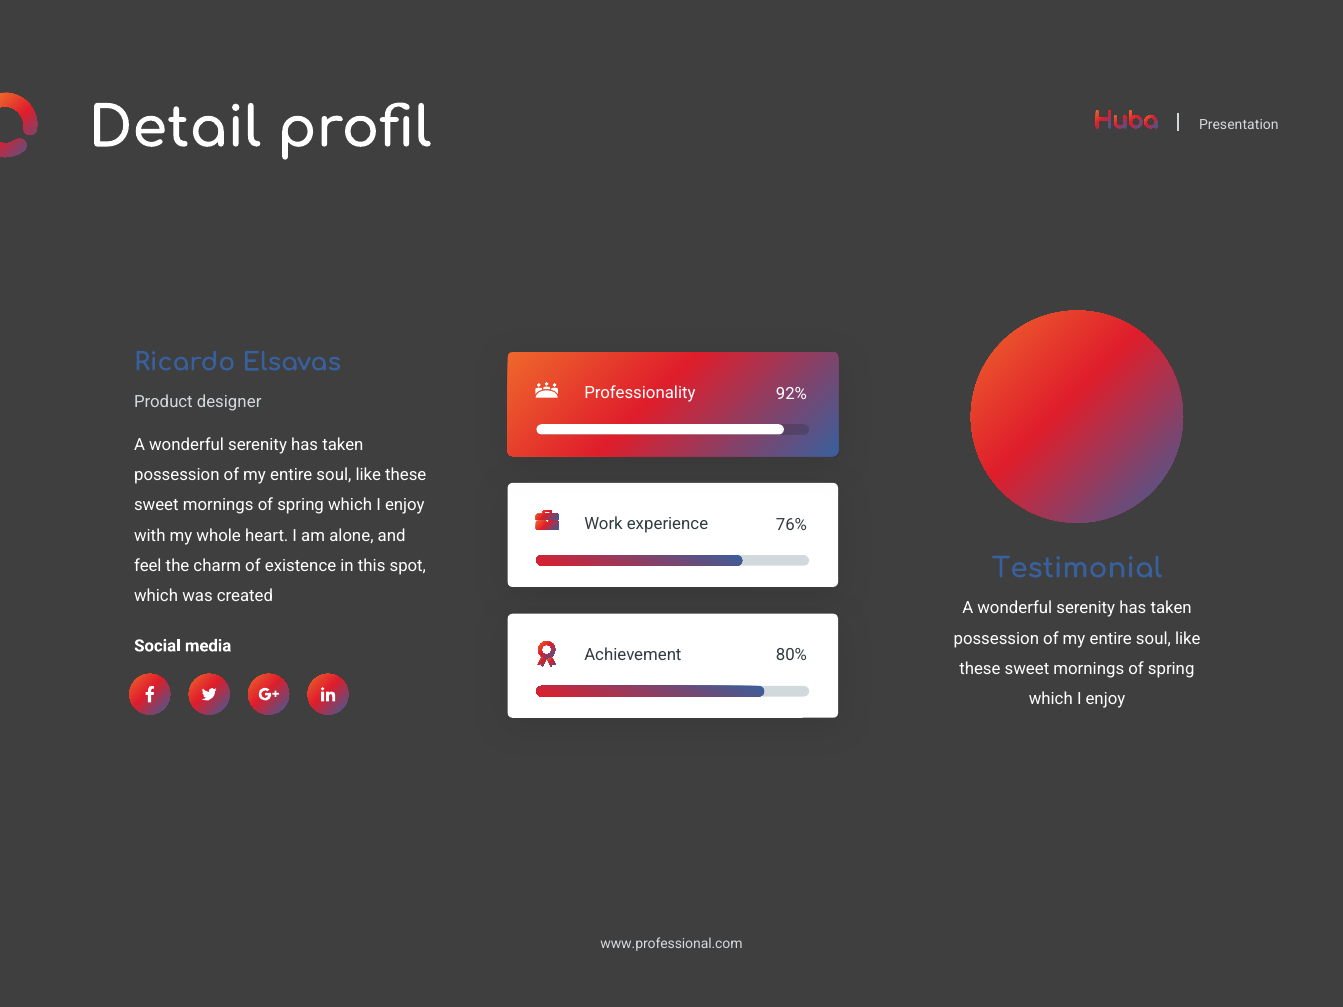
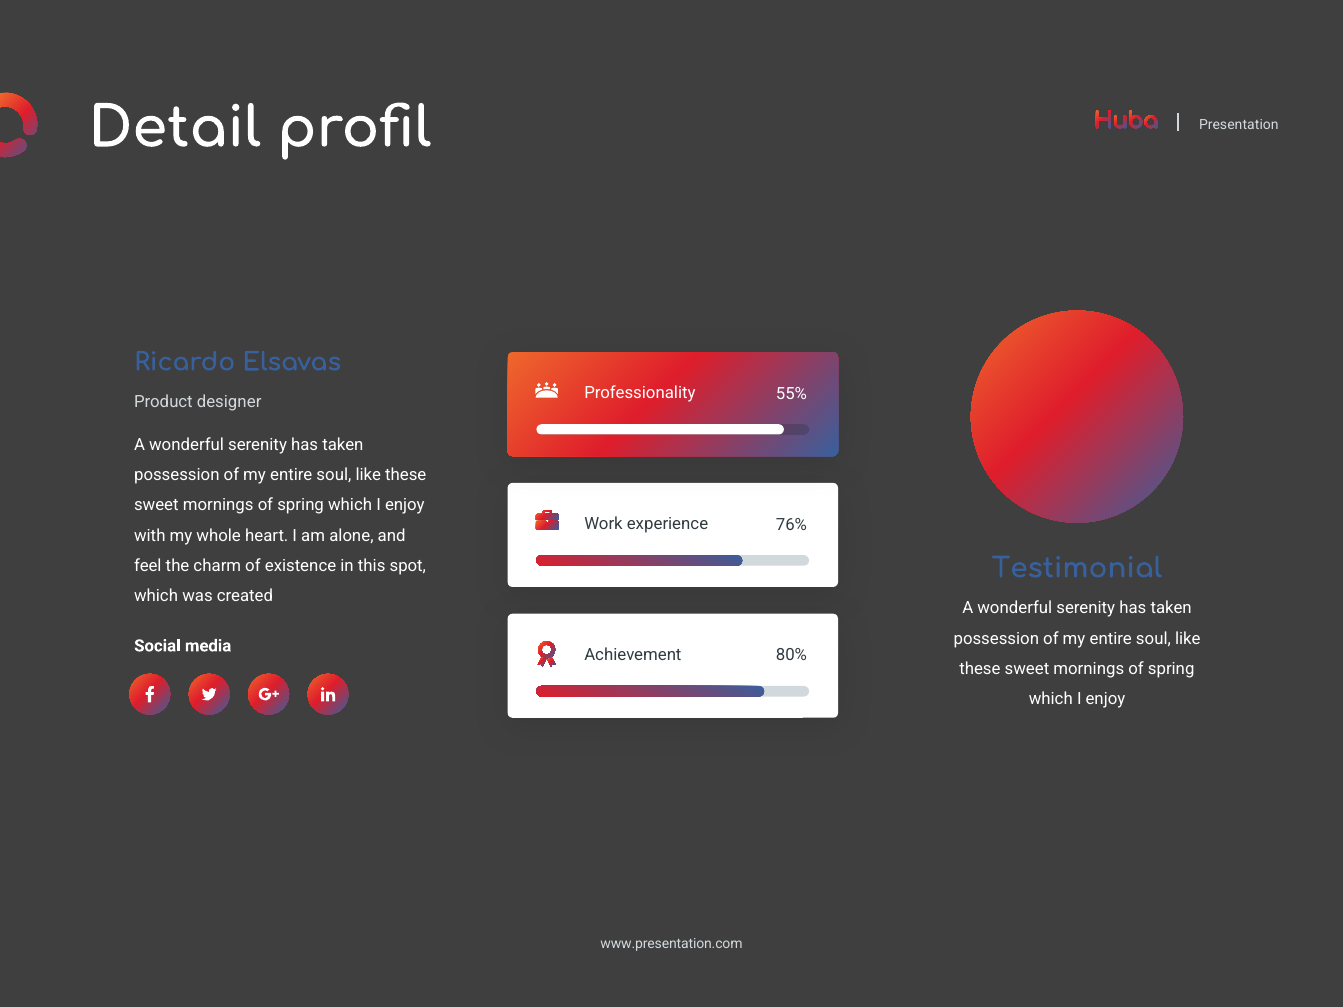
92%: 92% -> 55%
www.professional.com: www.professional.com -> www.presentation.com
